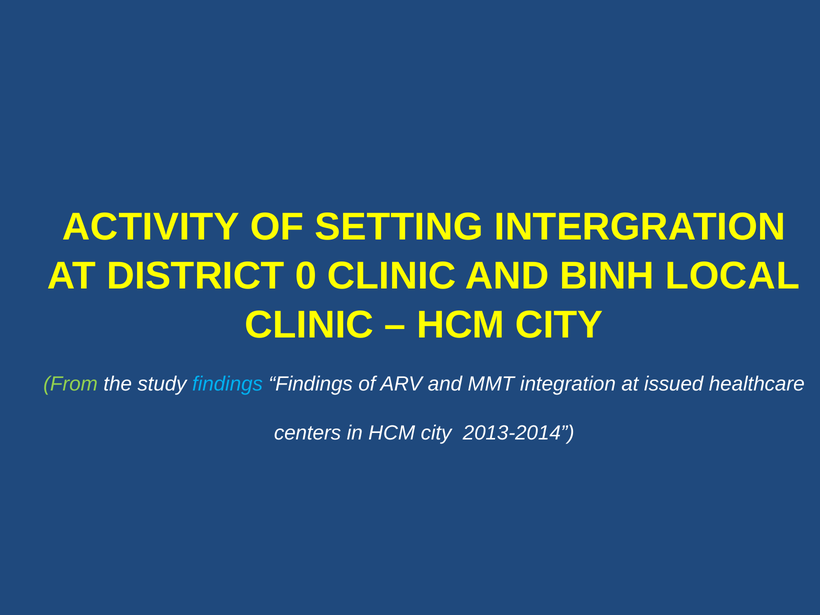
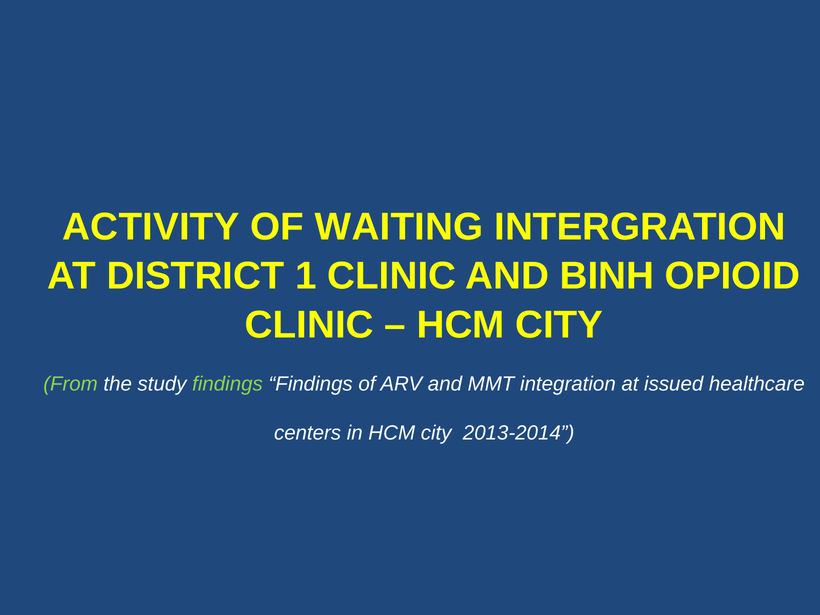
SETTING: SETTING -> WAITING
0: 0 -> 1
LOCAL: LOCAL -> OPIOID
findings at (228, 384) colour: light blue -> light green
